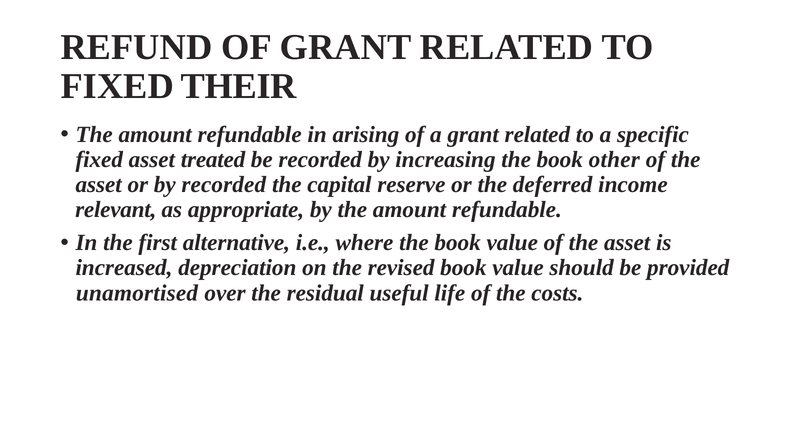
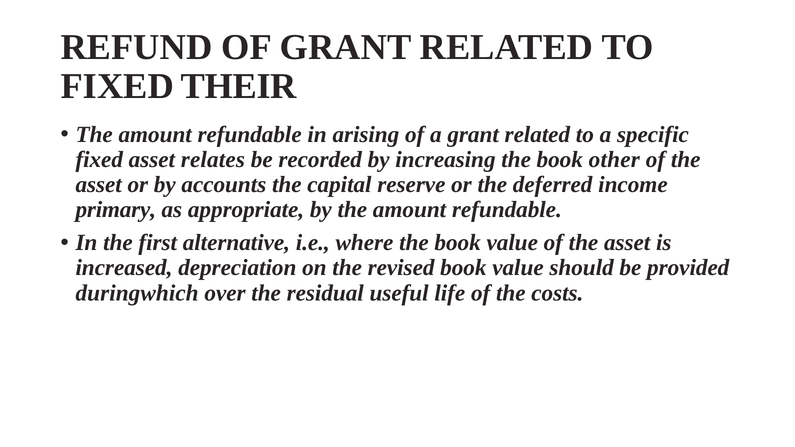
treated: treated -> relates
by recorded: recorded -> accounts
relevant: relevant -> primary
unamortised: unamortised -> duringwhich
